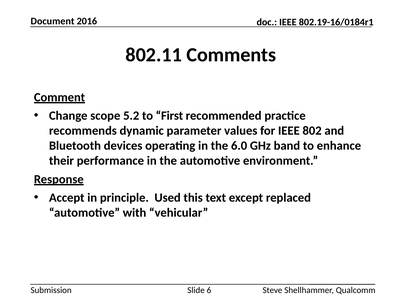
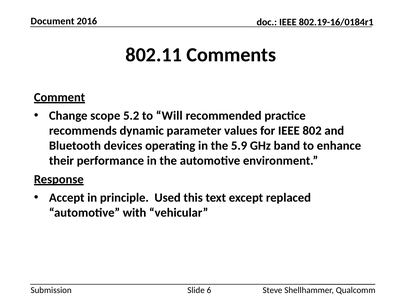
First: First -> Will
6.0: 6.0 -> 5.9
